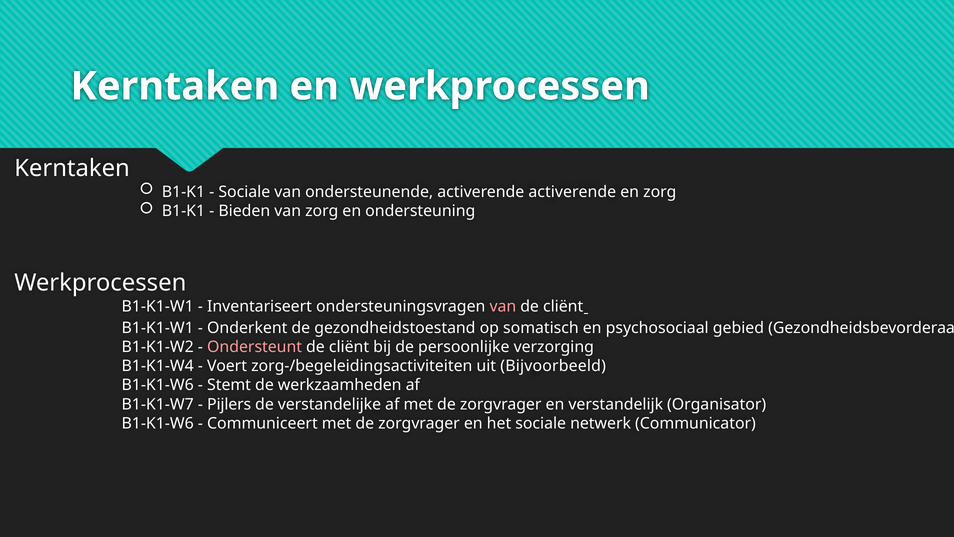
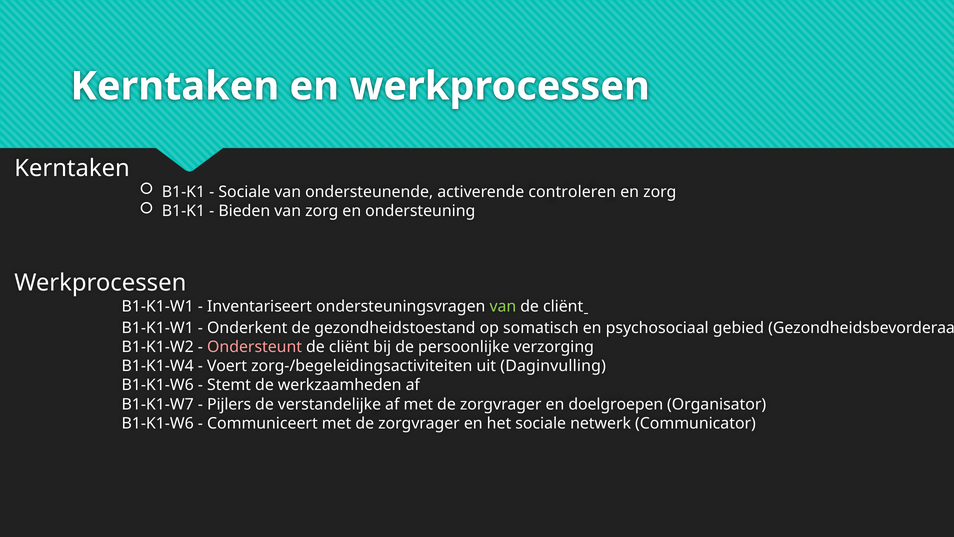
activerende activerende: activerende -> controleren
van at (503, 306) colour: pink -> light green
Bijvoorbeeld: Bijvoorbeeld -> Daginvulling
verstandelijk: verstandelijk -> doelgroepen
